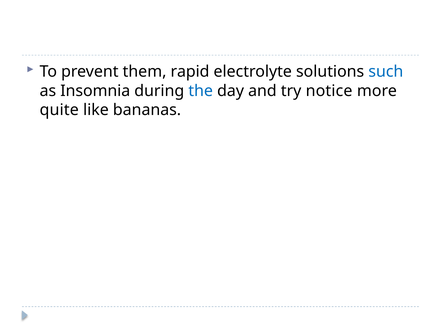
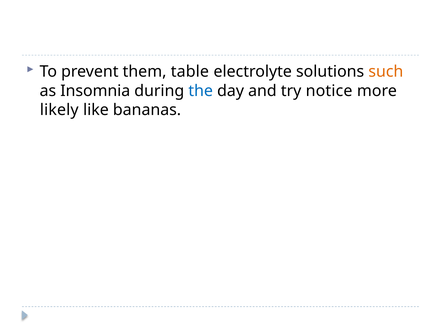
rapid: rapid -> table
such colour: blue -> orange
quite: quite -> likely
